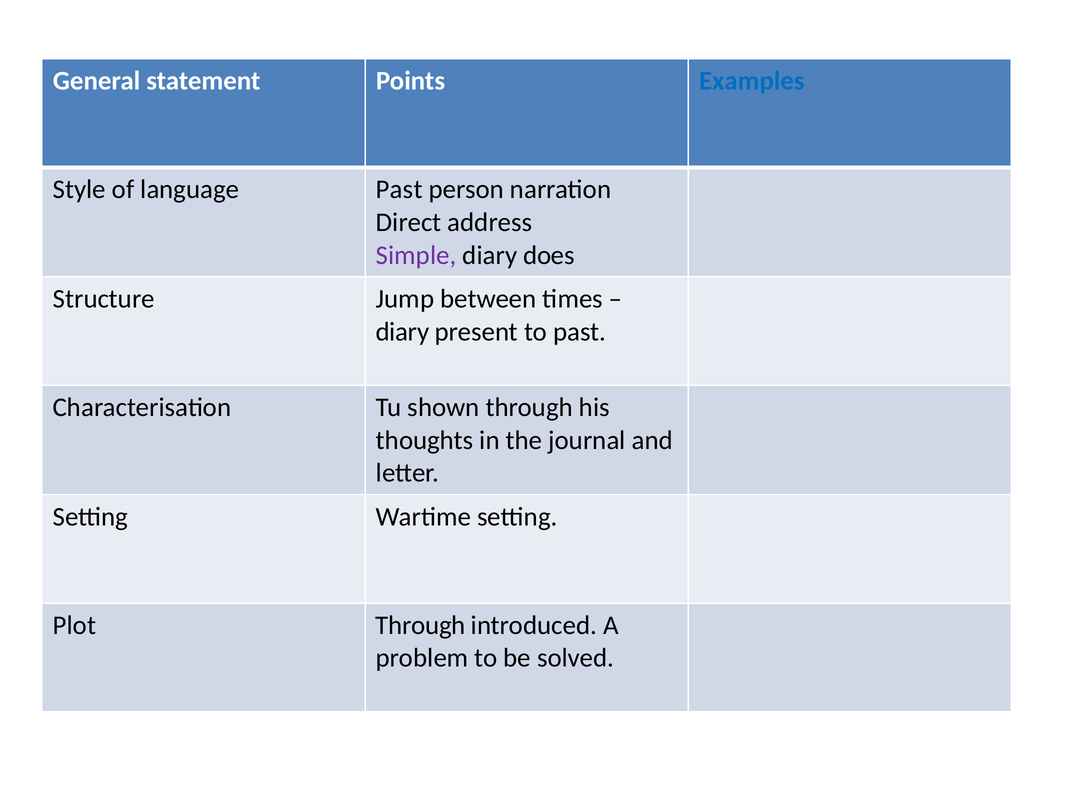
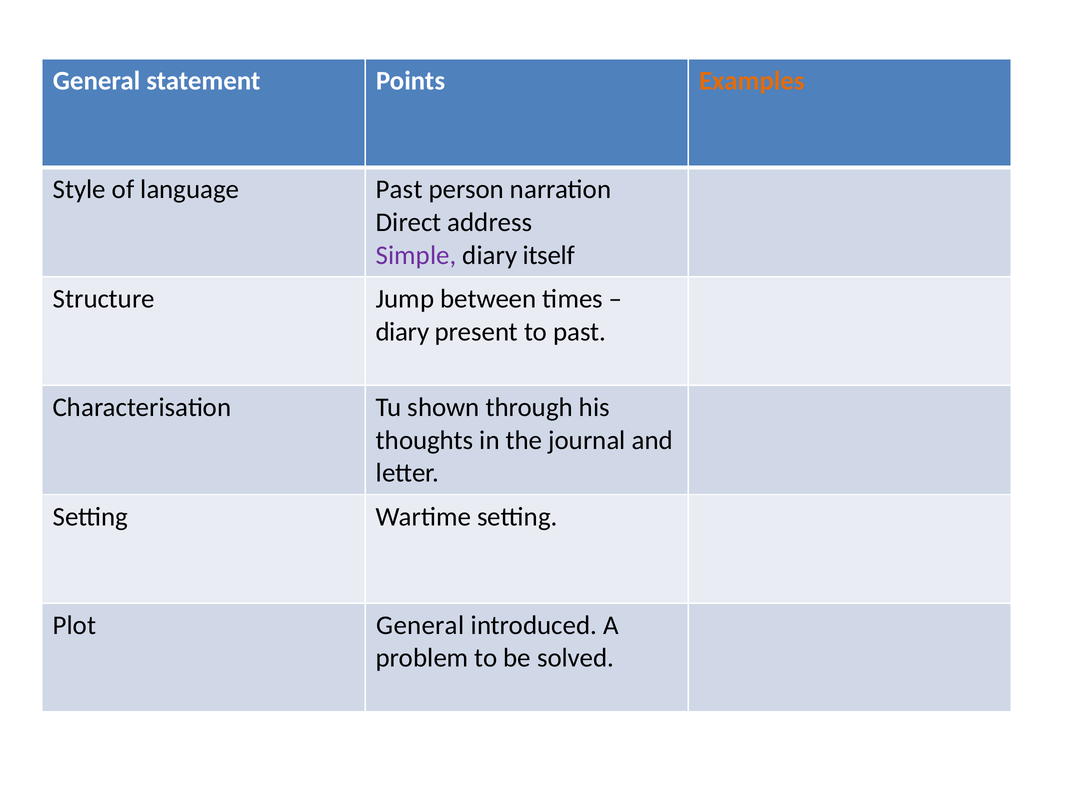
Examples colour: blue -> orange
does: does -> itself
Plot Through: Through -> General
